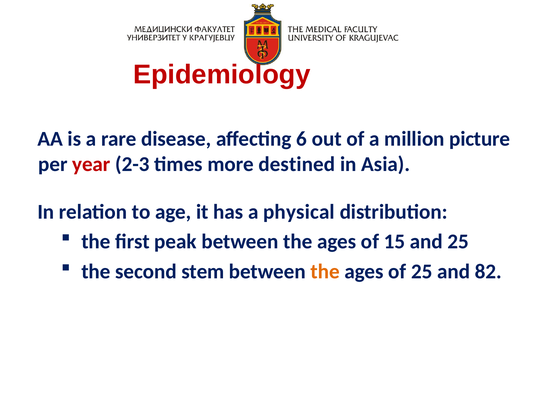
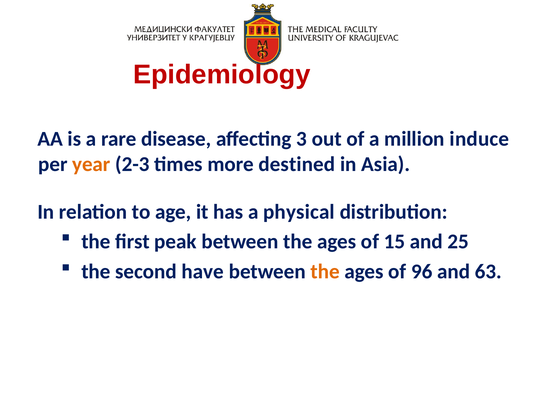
6: 6 -> 3
picture: picture -> induce
year colour: red -> orange
stem: stem -> have
of 25: 25 -> 96
82: 82 -> 63
